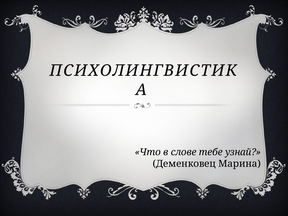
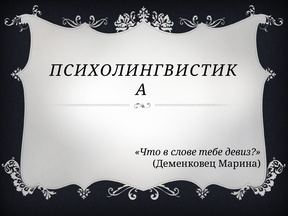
узнай: узнай -> девиз
